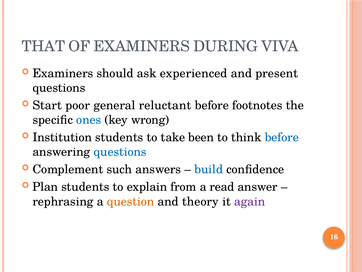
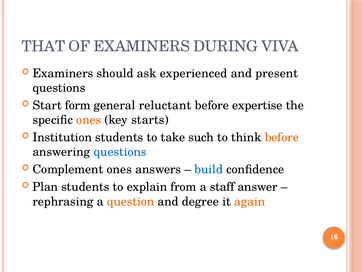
poor: poor -> form
footnotes: footnotes -> expertise
ones at (89, 120) colour: blue -> orange
wrong: wrong -> starts
been: been -> such
before at (282, 137) colour: blue -> orange
Complement such: such -> ones
read: read -> staff
theory: theory -> degree
again colour: purple -> orange
